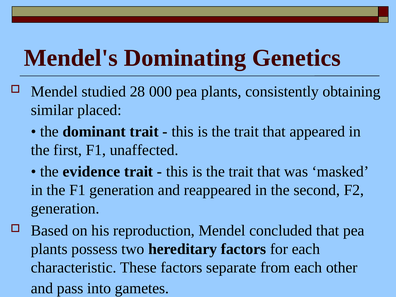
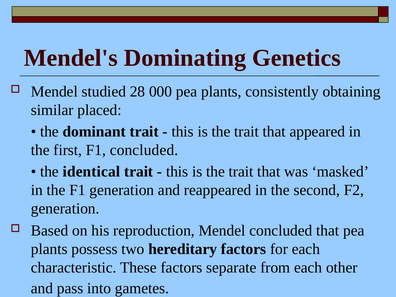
F1 unaffected: unaffected -> concluded
evidence: evidence -> identical
